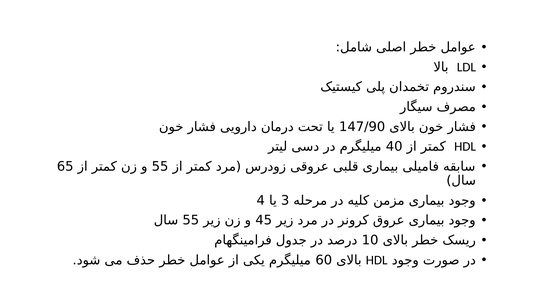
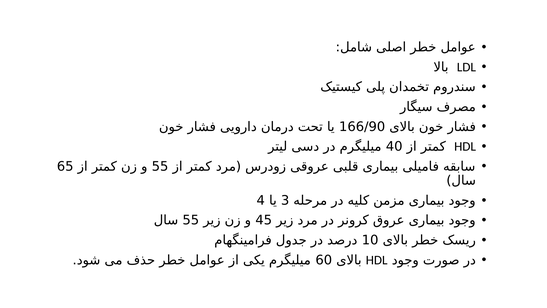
147/90: 147/90 -> 166/90
